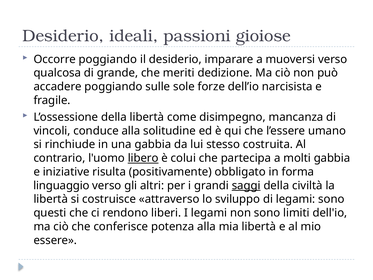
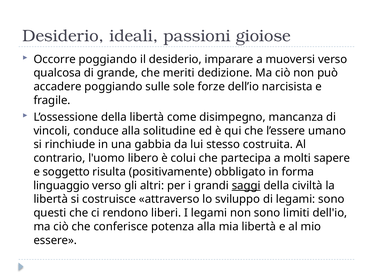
libero underline: present -> none
molti gabbia: gabbia -> sapere
iniziative: iniziative -> soggetto
